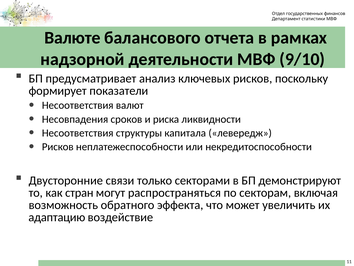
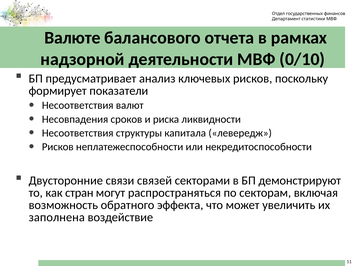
9/10: 9/10 -> 0/10
только: только -> связей
адаптацию: адаптацию -> заполнена
